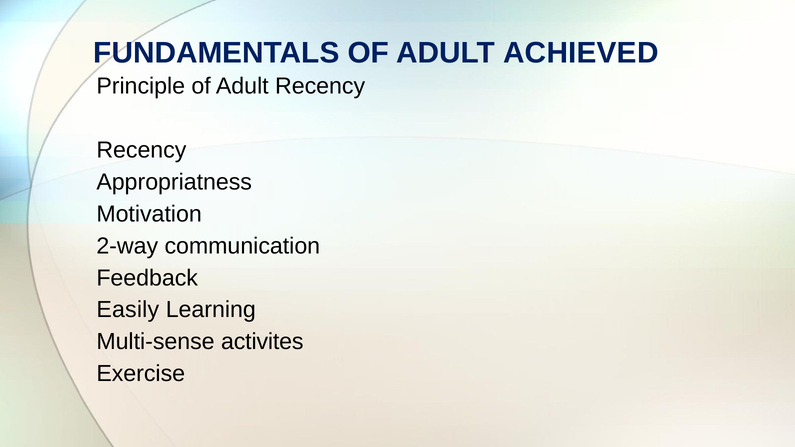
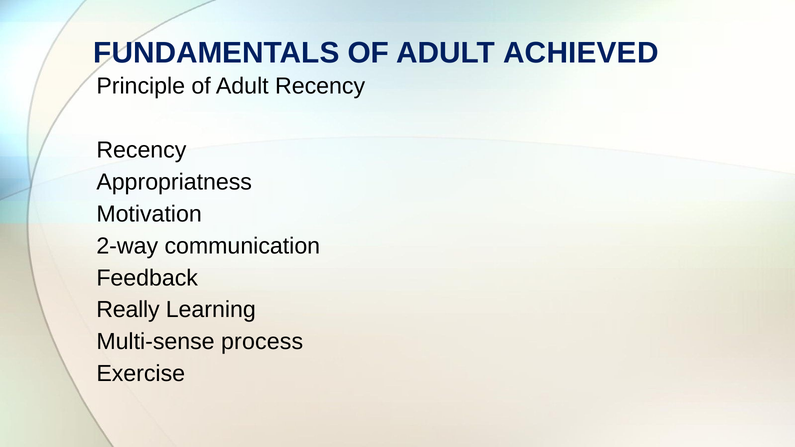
Easily: Easily -> Really
activites: activites -> process
